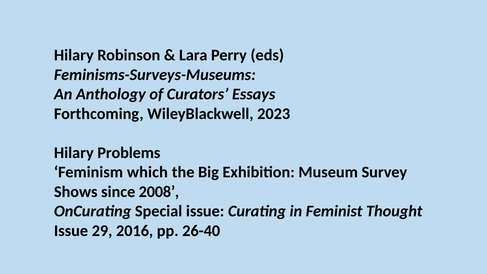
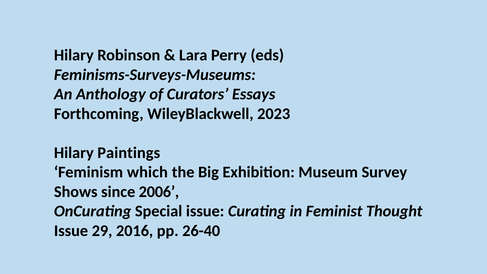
Problems: Problems -> Paintings
2008: 2008 -> 2006
